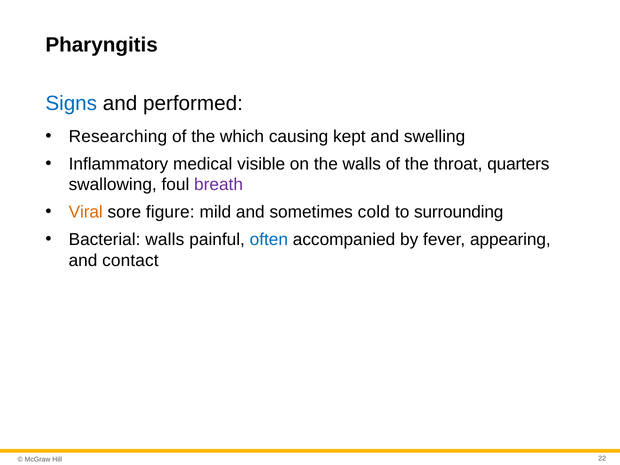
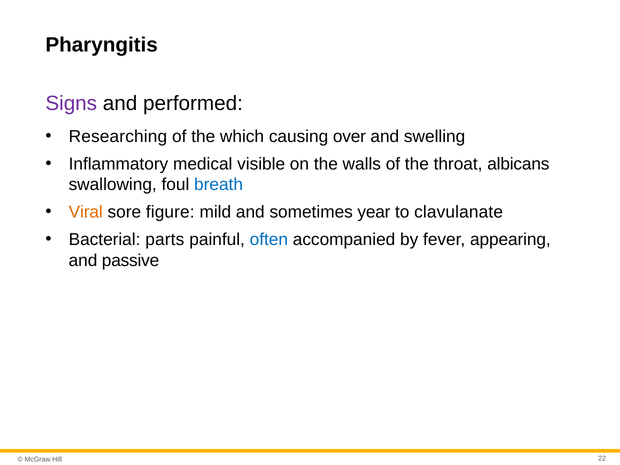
Signs colour: blue -> purple
kept: kept -> over
quarters: quarters -> albicans
breath colour: purple -> blue
cold: cold -> year
surrounding: surrounding -> clavulanate
Bacterial walls: walls -> parts
contact: contact -> passive
